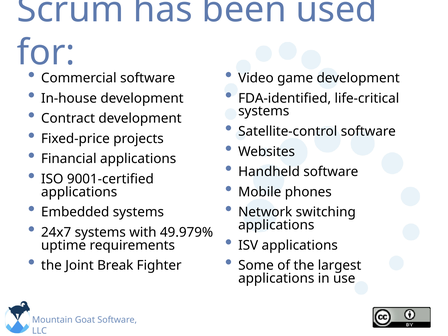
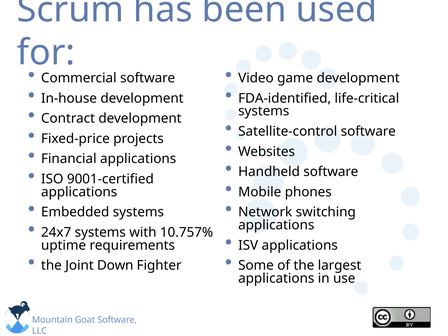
49.979%: 49.979% -> 10.757%
Break: Break -> Down
